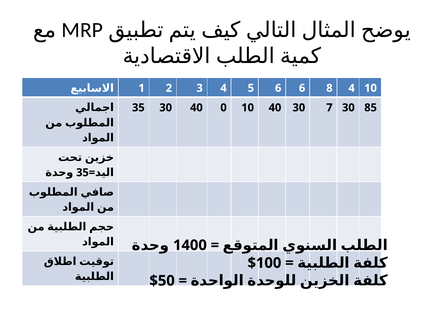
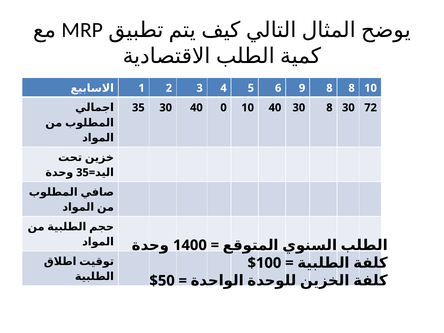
6 6: 6 -> 9
8 4: 4 -> 8
30 7: 7 -> 8
85: 85 -> 72
